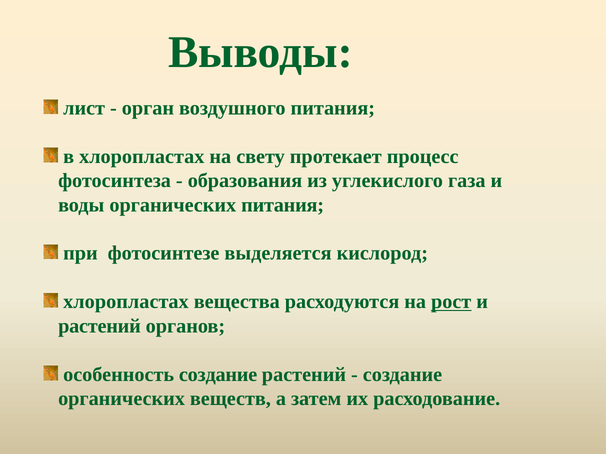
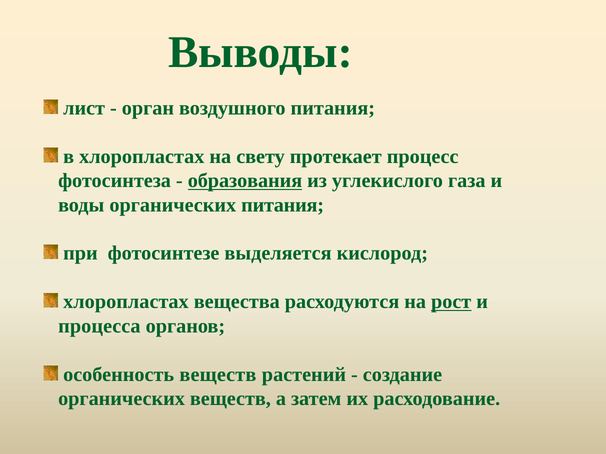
образования underline: none -> present
растений at (99, 326): растений -> процесса
особенность создание: создание -> веществ
